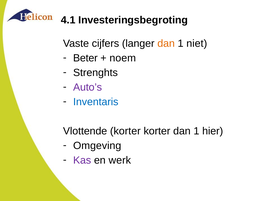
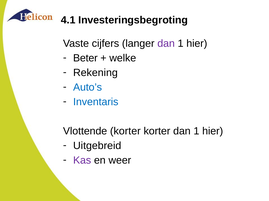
dan at (166, 44) colour: orange -> purple
niet at (197, 44): niet -> hier
noem: noem -> welke
Strenghts: Strenghts -> Rekening
Auto’s colour: purple -> blue
Omgeving: Omgeving -> Uitgebreid
werk: werk -> weer
